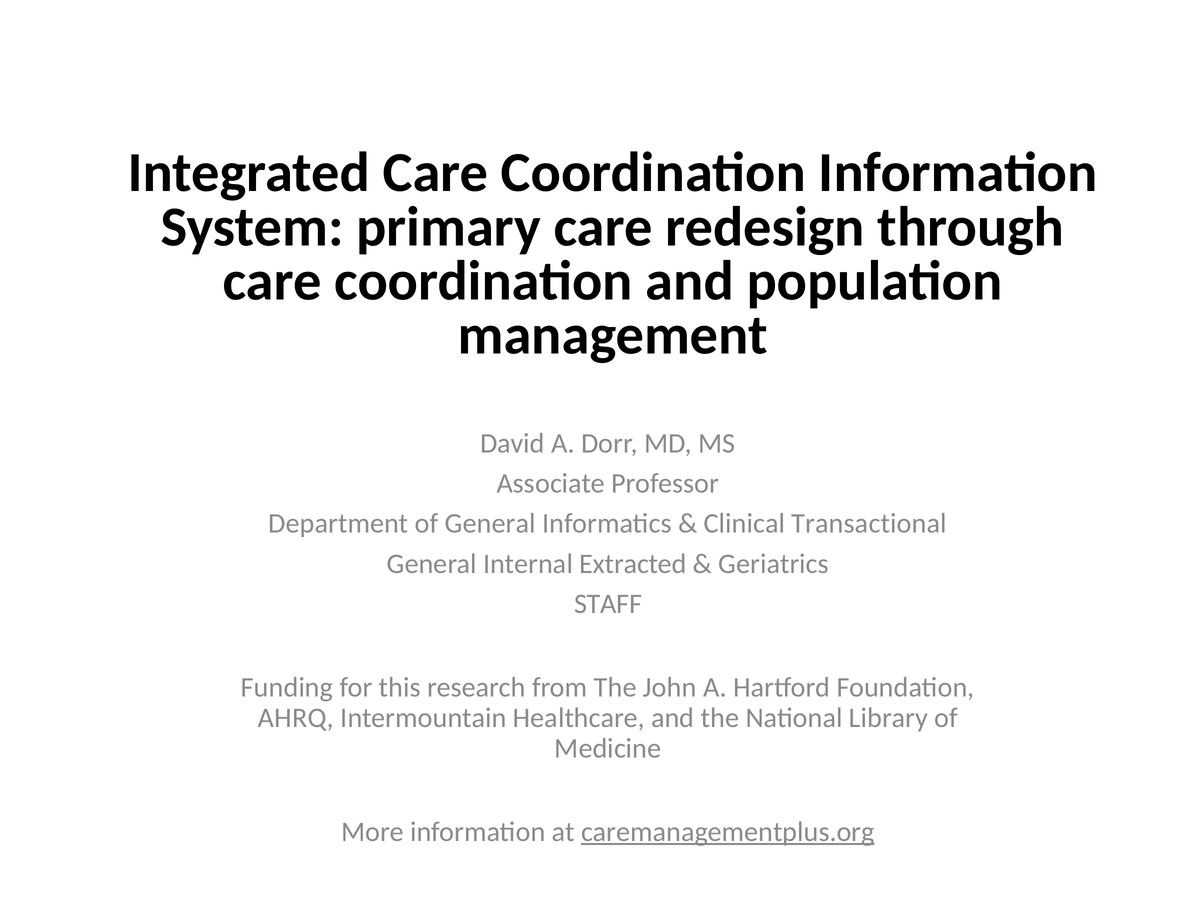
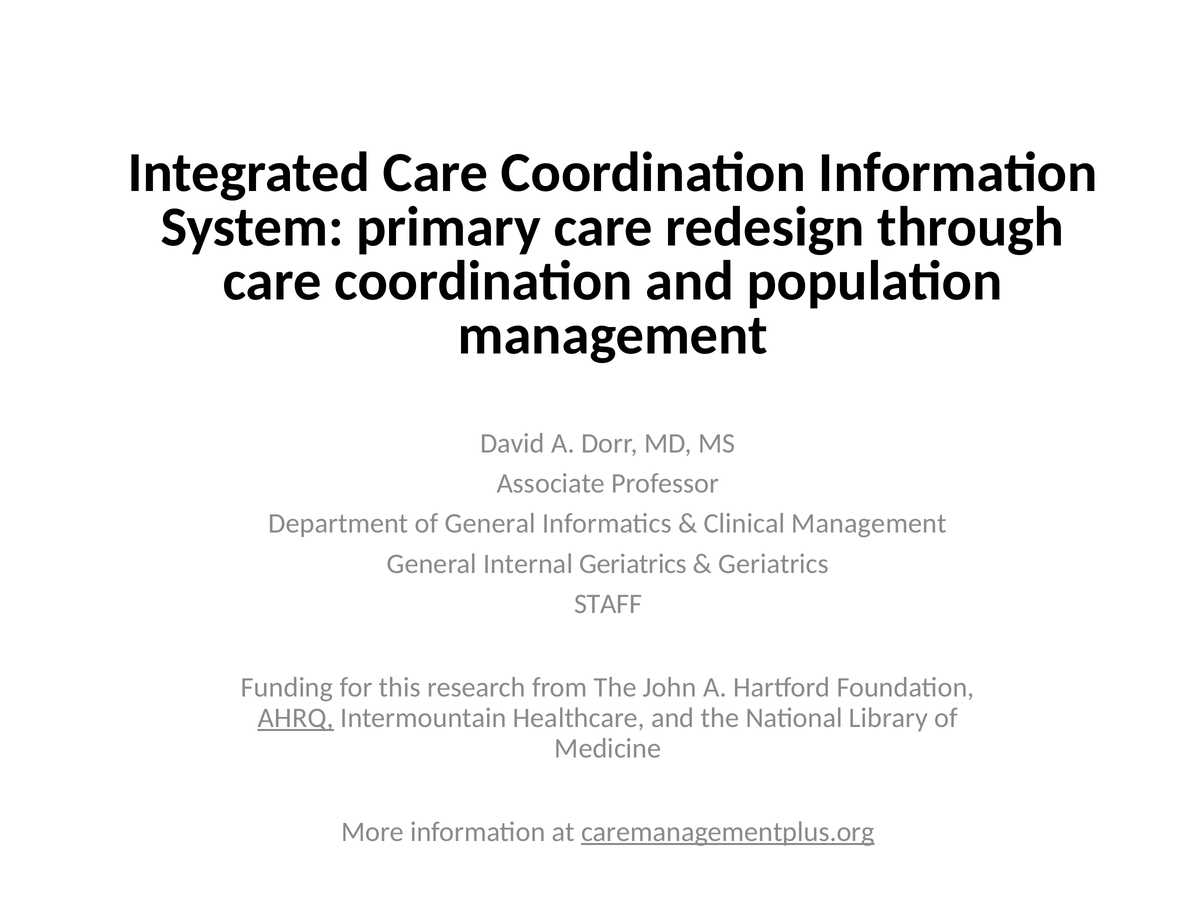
Clinical Transactional: Transactional -> Management
Internal Extracted: Extracted -> Geriatrics
AHRQ underline: none -> present
